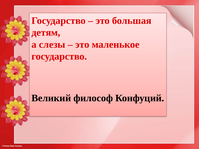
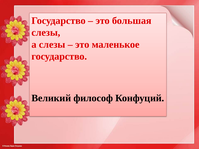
детям at (46, 33): детям -> слезы
